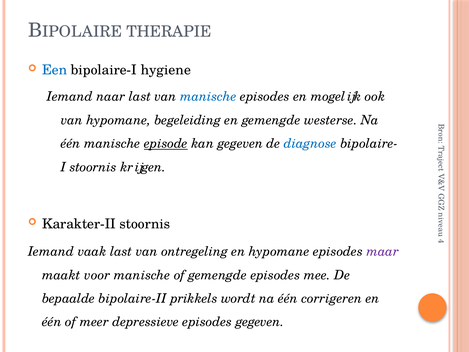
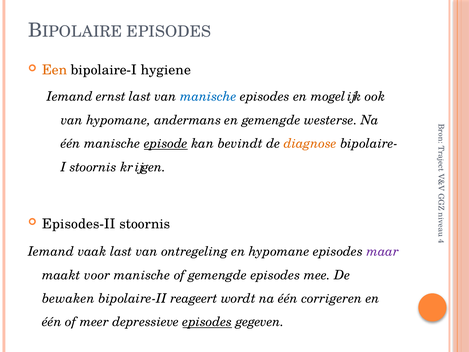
THERAPIE at (169, 32): THERAPIE -> EPISODES
Een colour: blue -> orange
naar: naar -> ernst
begeleiding: begeleiding -> andermans
kan gegeven: gegeven -> bevindt
diagnose colour: blue -> orange
Karakter-II: Karakter-II -> Episodes-II
bepaalde: bepaalde -> bewaken
prikkels: prikkels -> reageert
episodes at (207, 322) underline: none -> present
